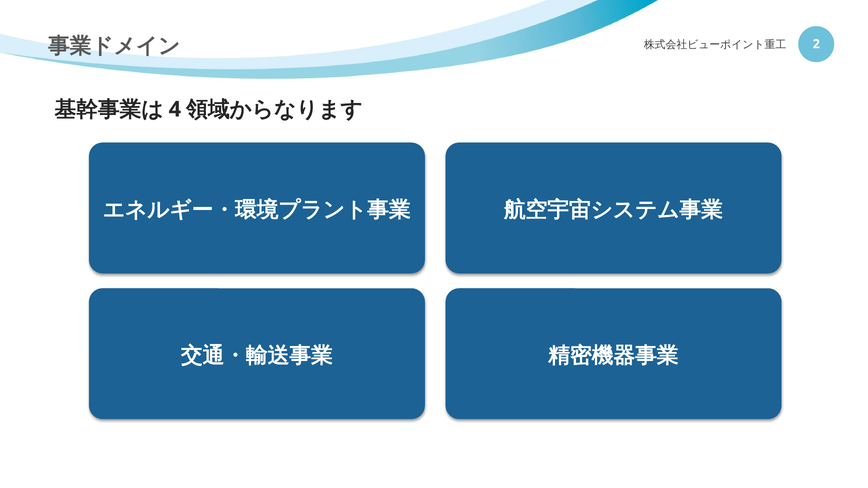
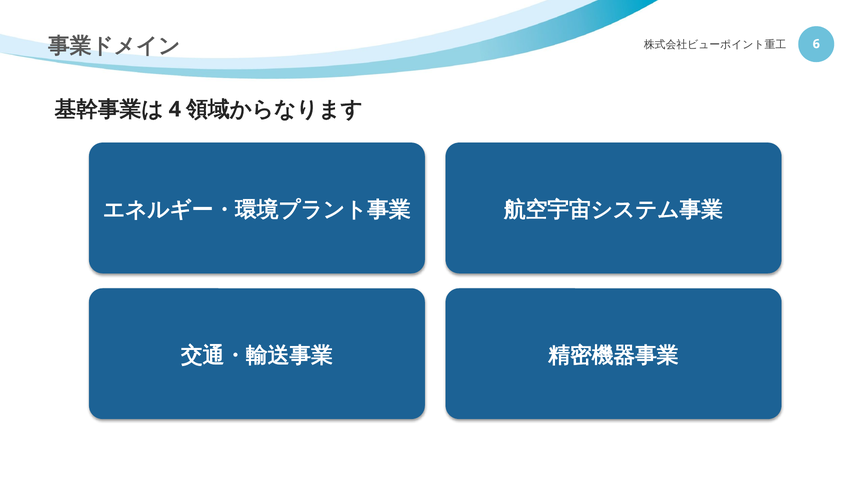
2: 2 -> 6
